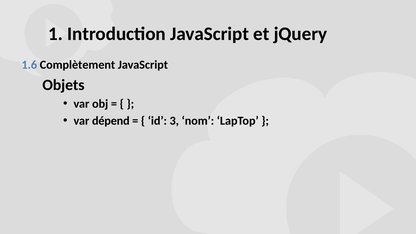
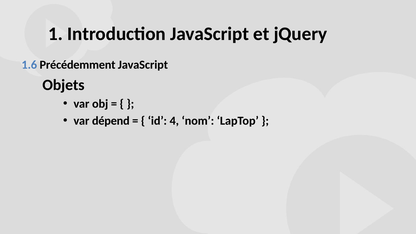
Complètement: Complètement -> Précédemment
3: 3 -> 4
